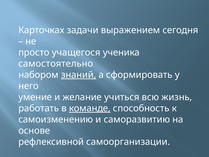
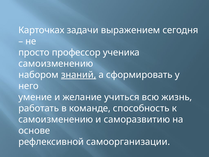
учащегося: учащегося -> профессор
самостоятельно at (56, 64): самостоятельно -> самоизменению
команде underline: present -> none
